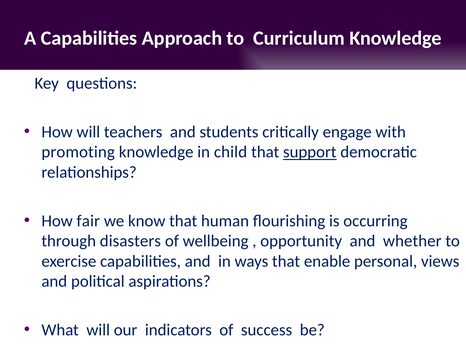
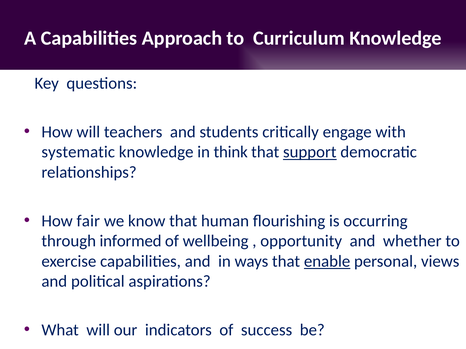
promoting: promoting -> systematic
child: child -> think
disasters: disasters -> informed
enable underline: none -> present
